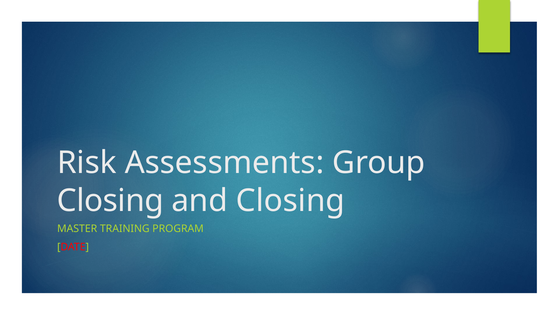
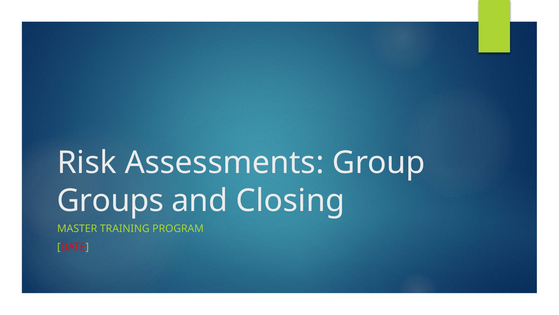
Closing at (110, 200): Closing -> Groups
